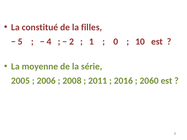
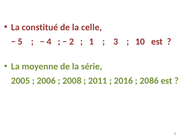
filles: filles -> celle
0: 0 -> 3
2060: 2060 -> 2086
